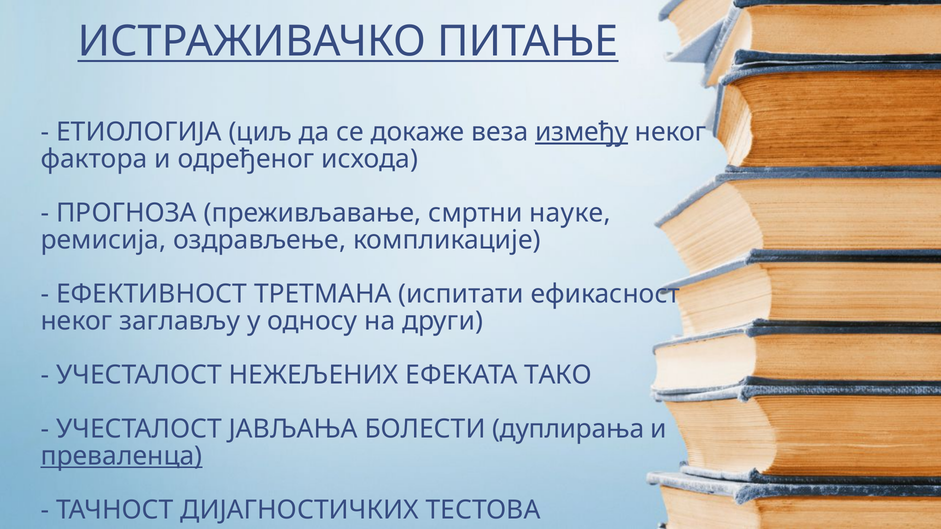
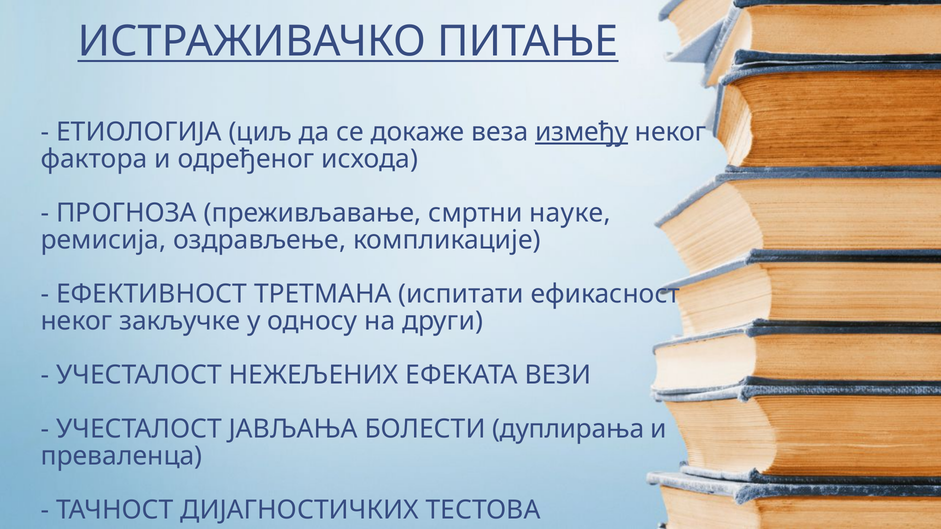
заглављу: заглављу -> закључке
ТАКО: ТАКО -> ВЕЗИ
преваленца underline: present -> none
